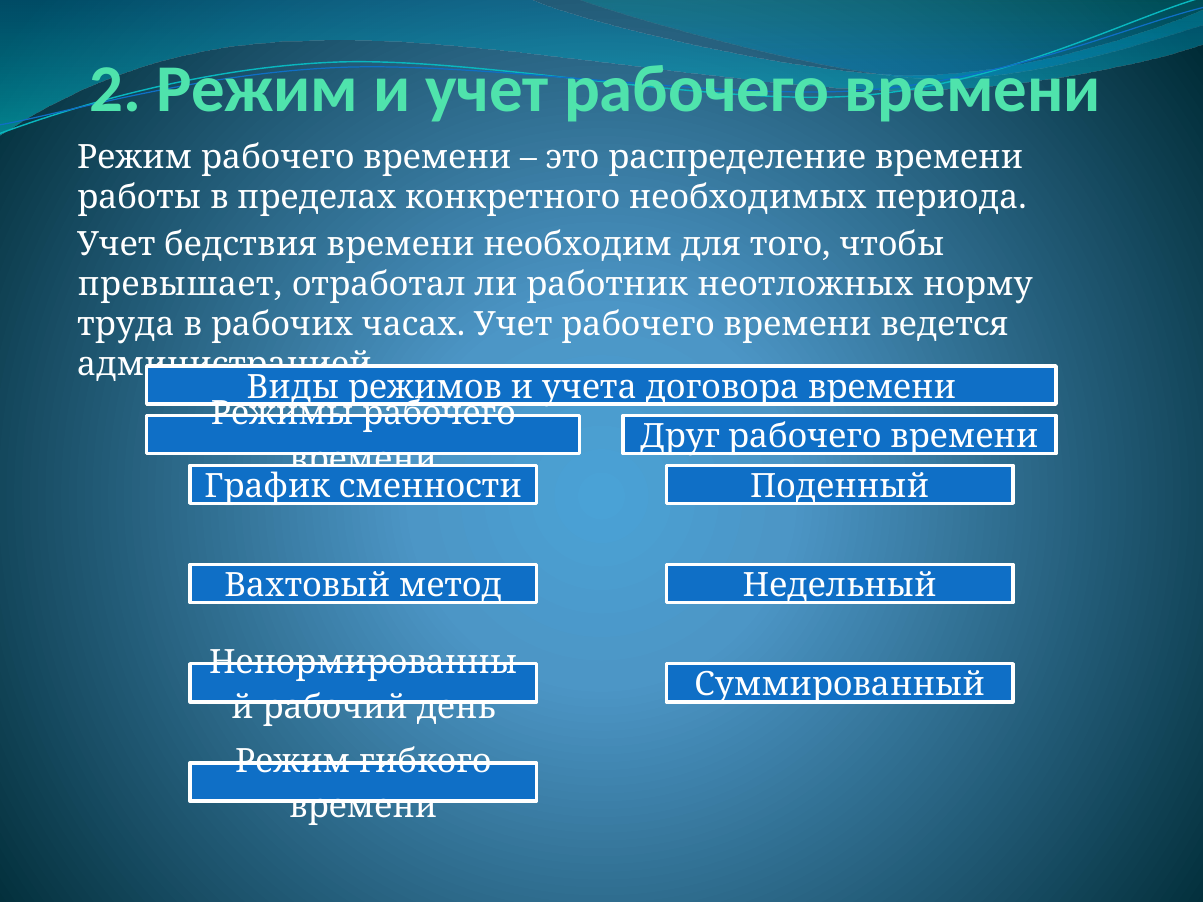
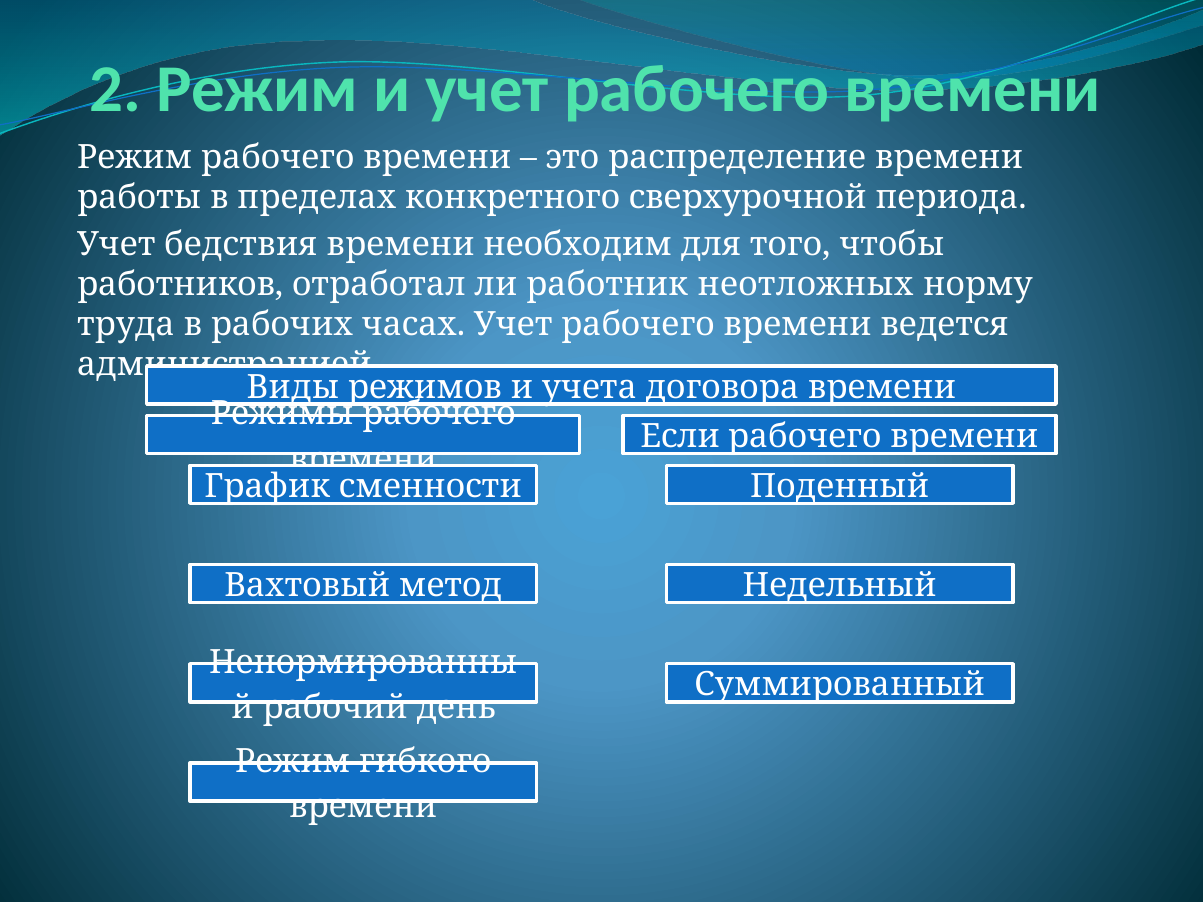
необходимых: необходимых -> сверхурочной
превышает: превышает -> работников
Друг: Друг -> Если
